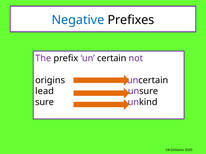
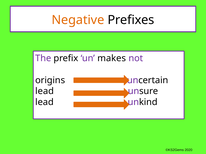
Negative colour: blue -> orange
certain: certain -> makes
sure at (45, 102): sure -> lead
